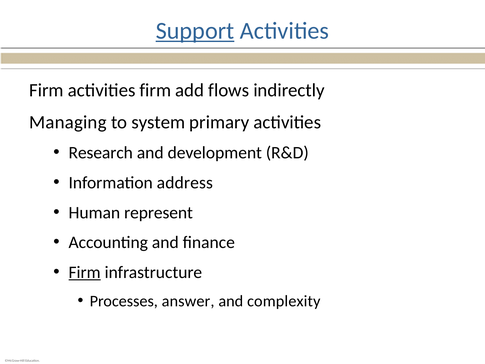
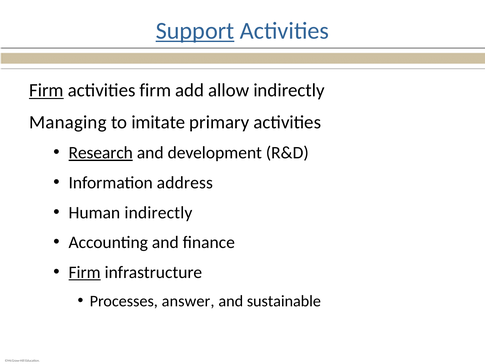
Firm at (46, 90) underline: none -> present
flows: flows -> allow
system: system -> imitate
Research underline: none -> present
Human represent: represent -> indirectly
complexity: complexity -> sustainable
